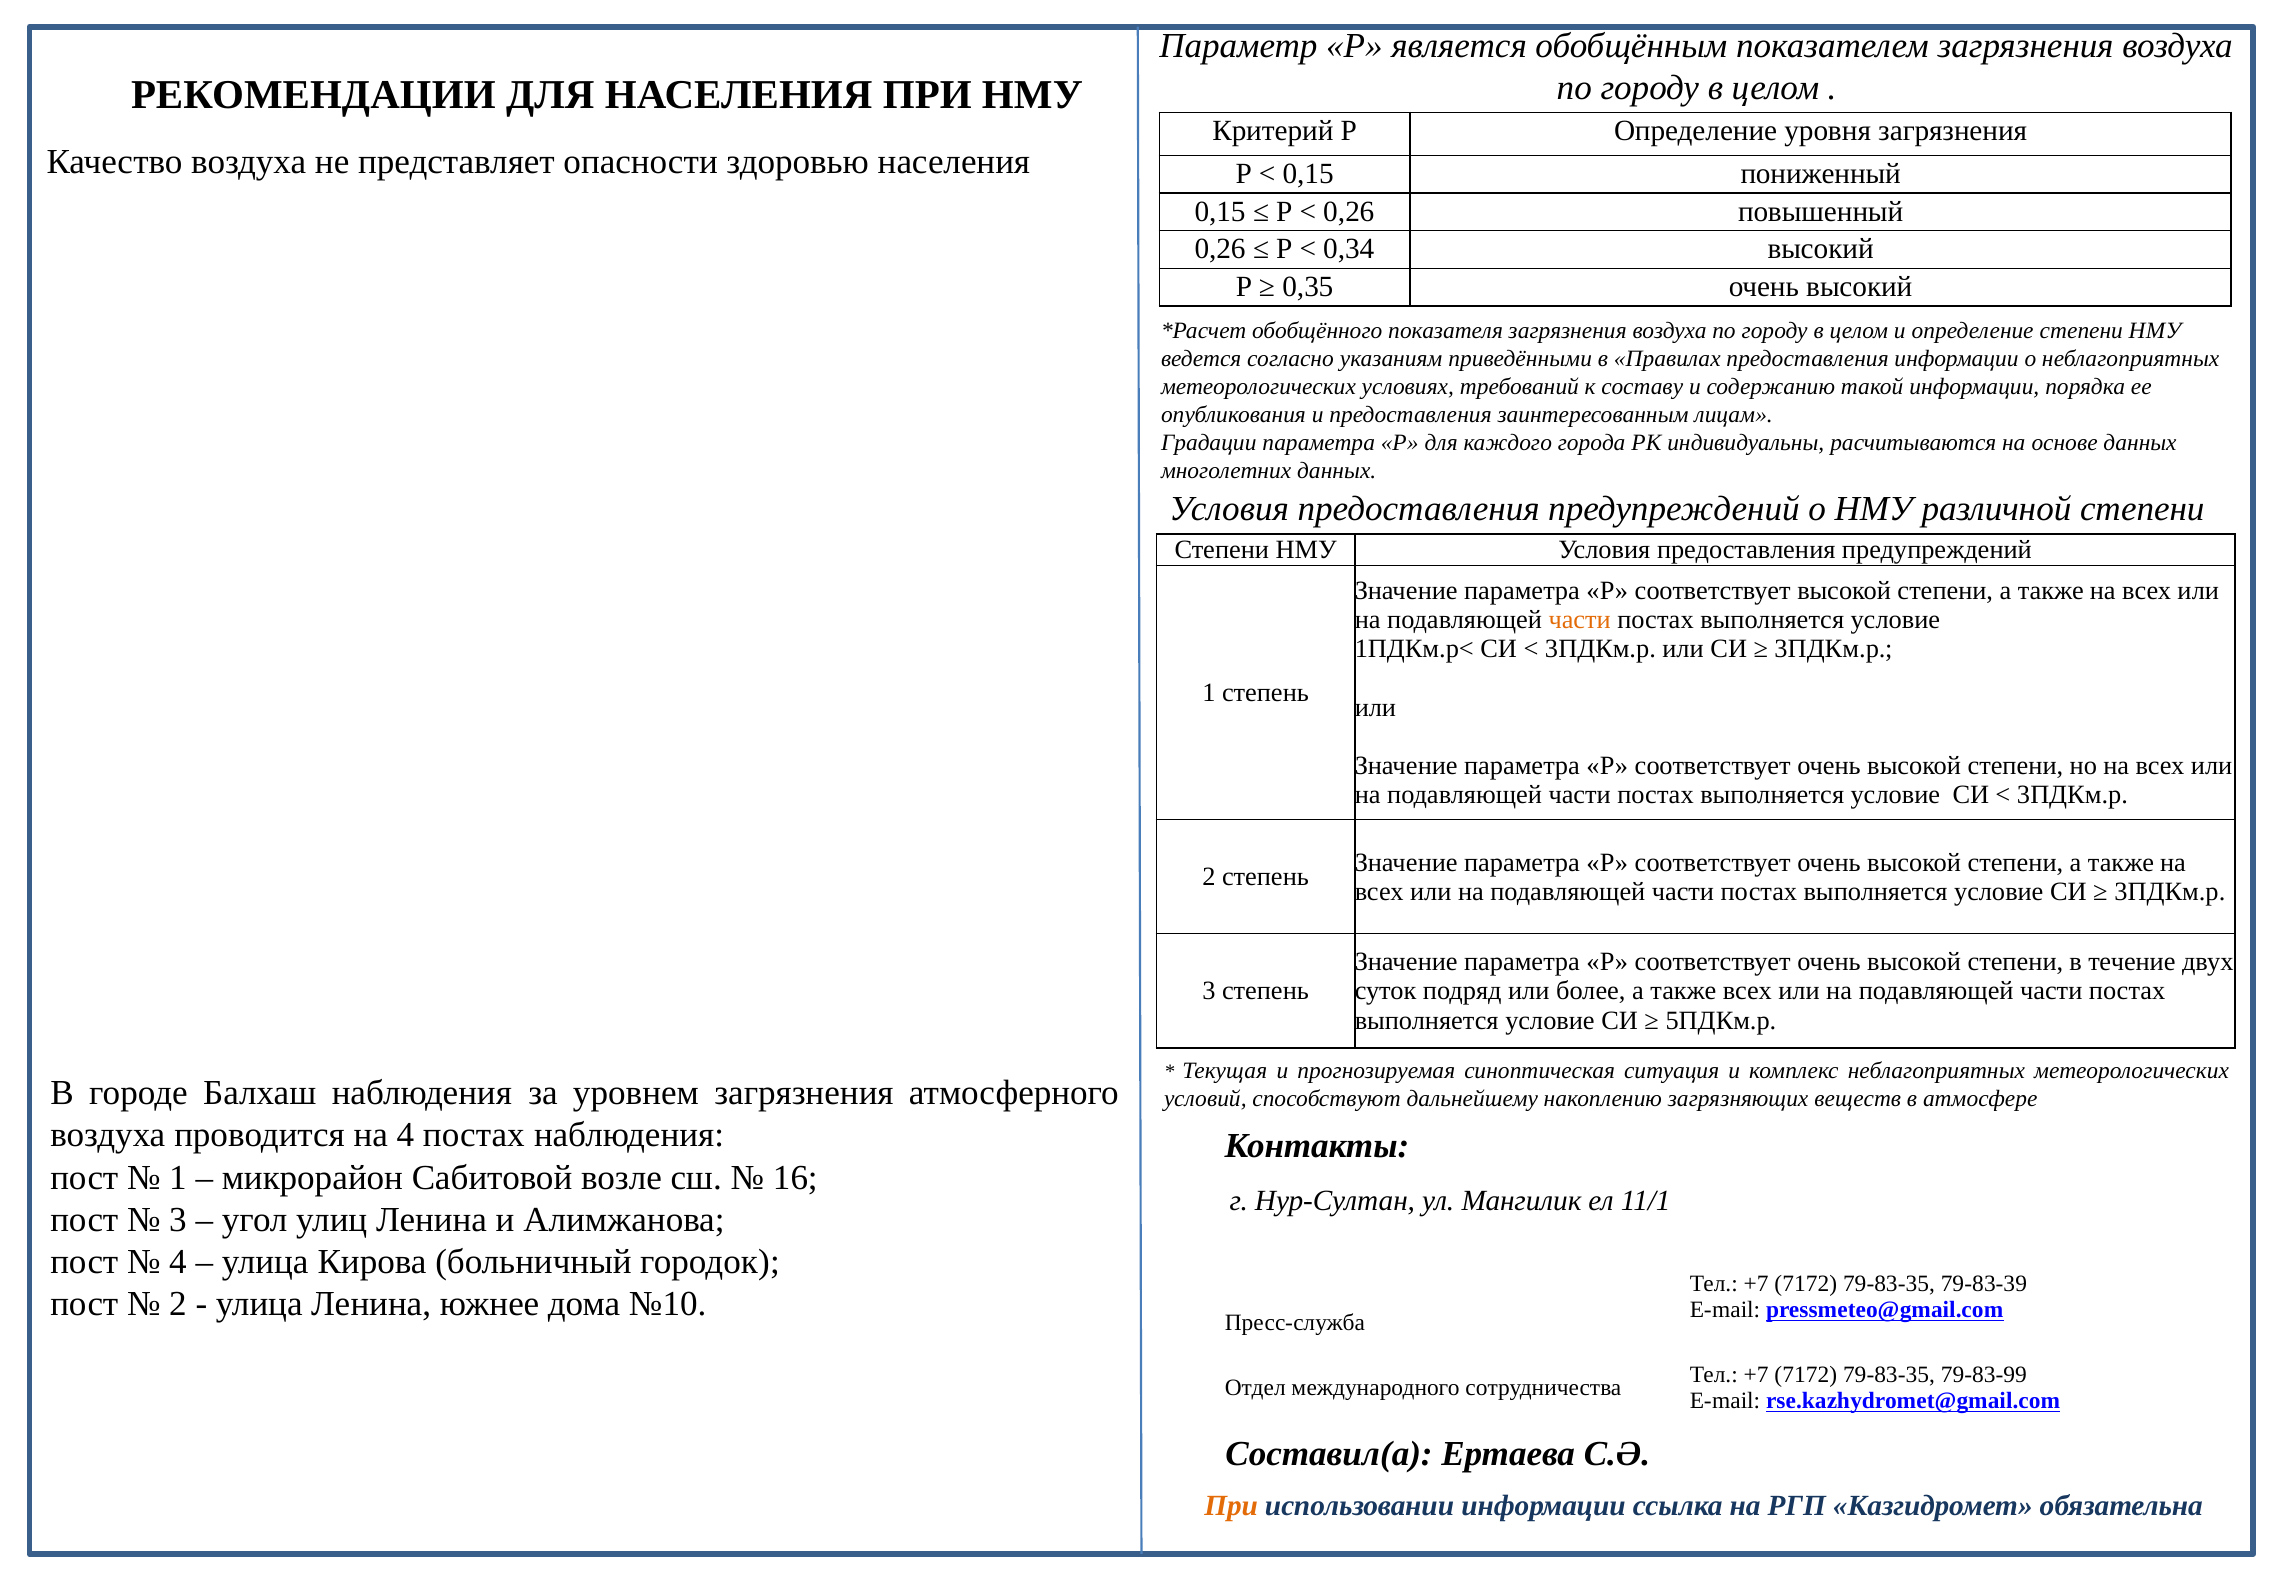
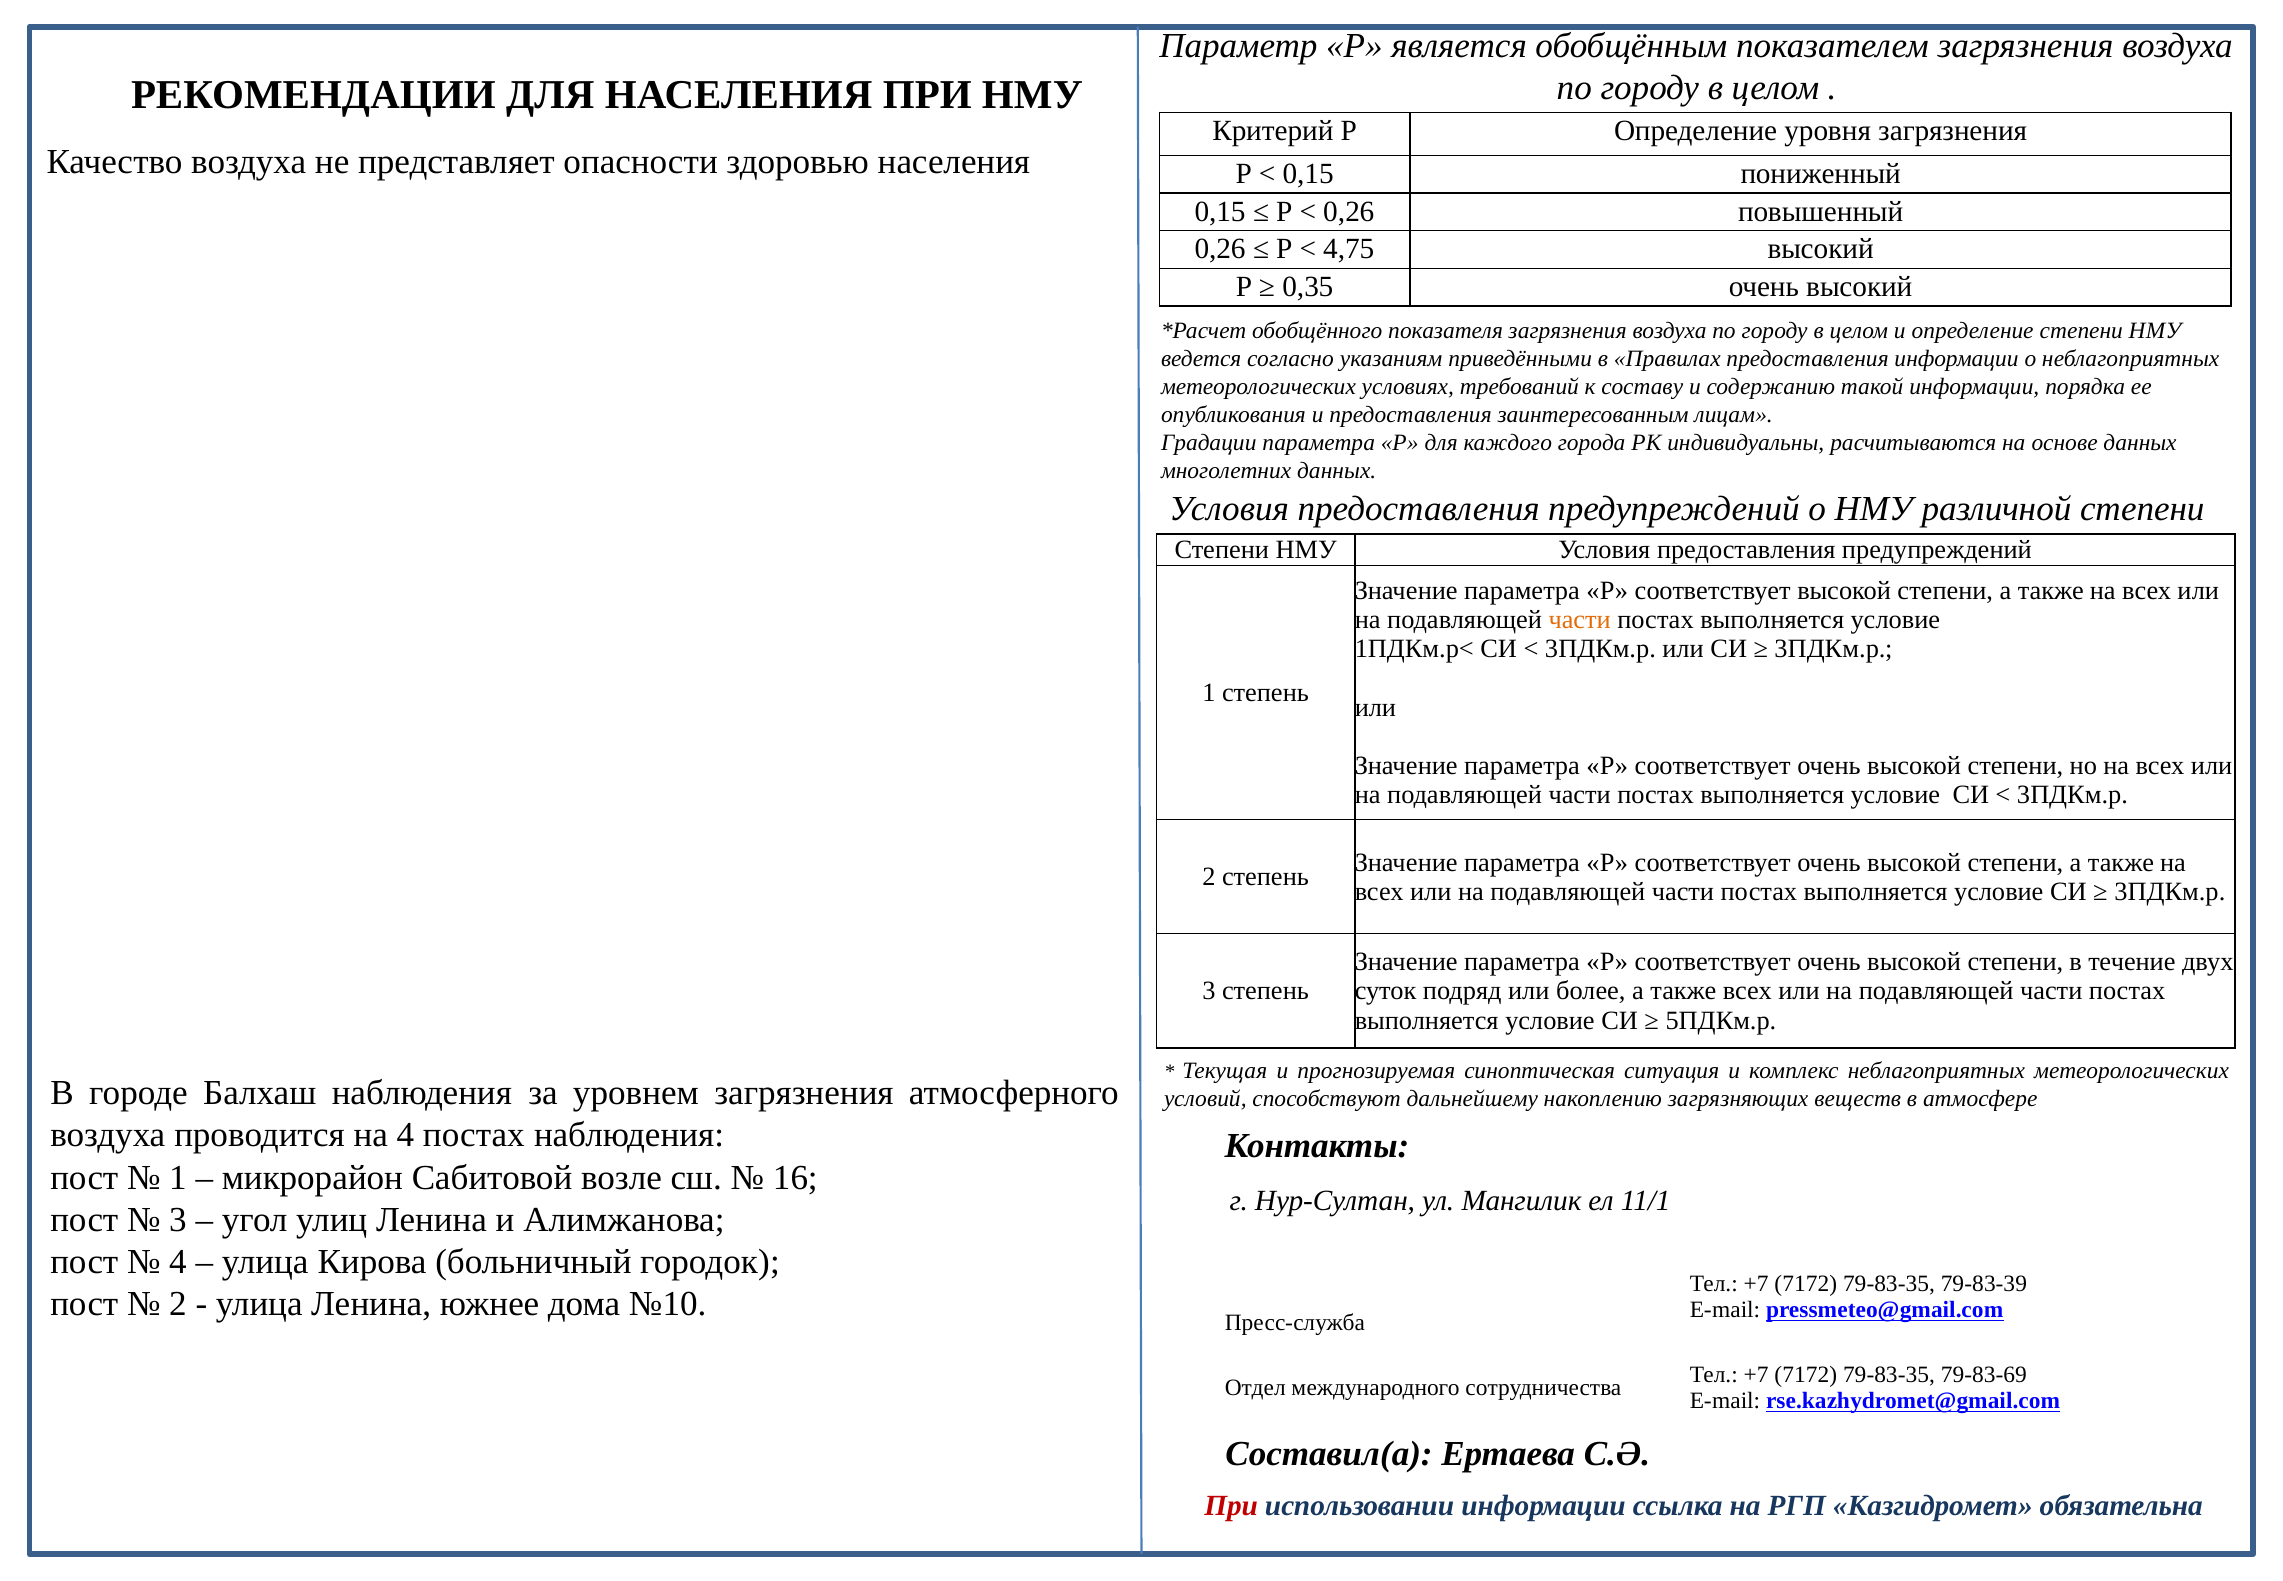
0,34: 0,34 -> 4,75
79-83-99: 79-83-99 -> 79-83-69
При at (1231, 1505) colour: orange -> red
